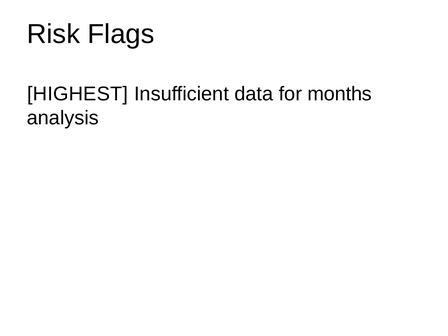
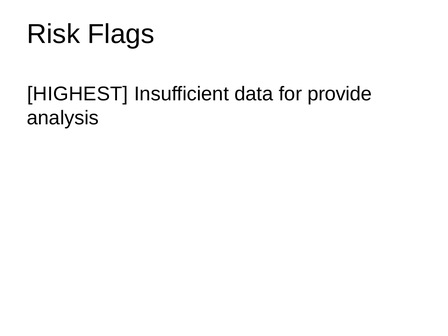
months: months -> provide
